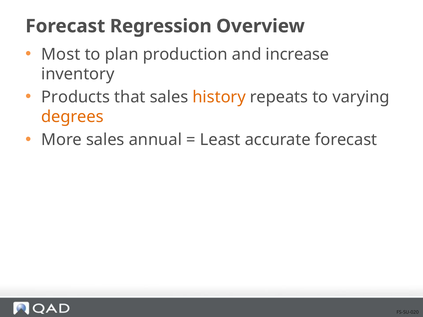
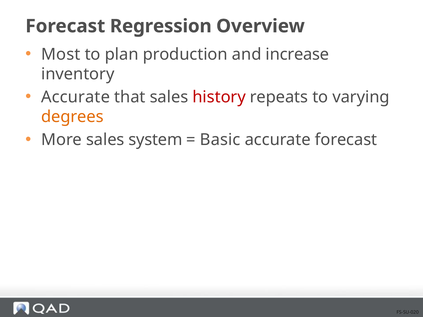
Products at (76, 97): Products -> Accurate
history colour: orange -> red
annual: annual -> system
Least: Least -> Basic
